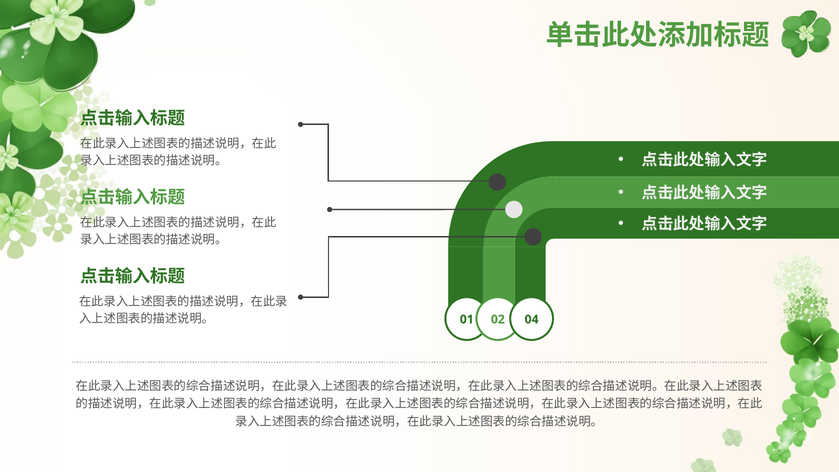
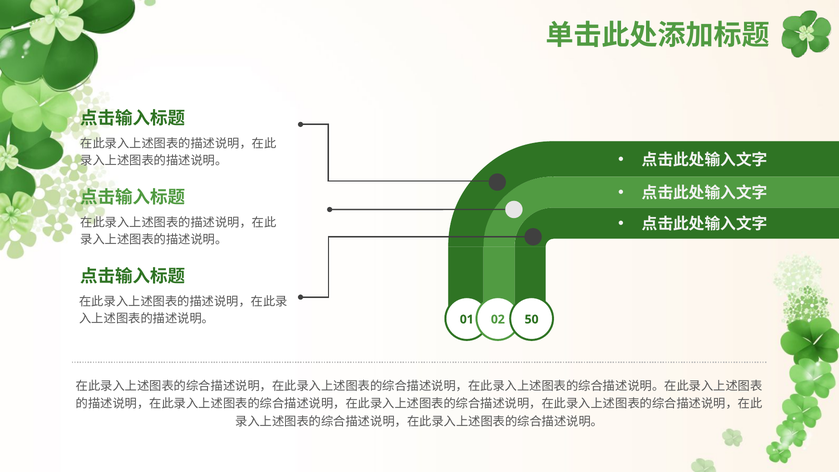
04: 04 -> 50
